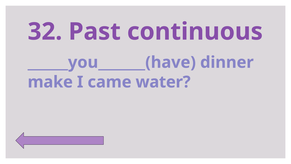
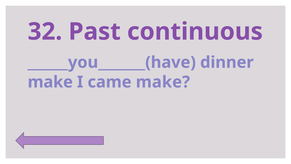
came water: water -> make
